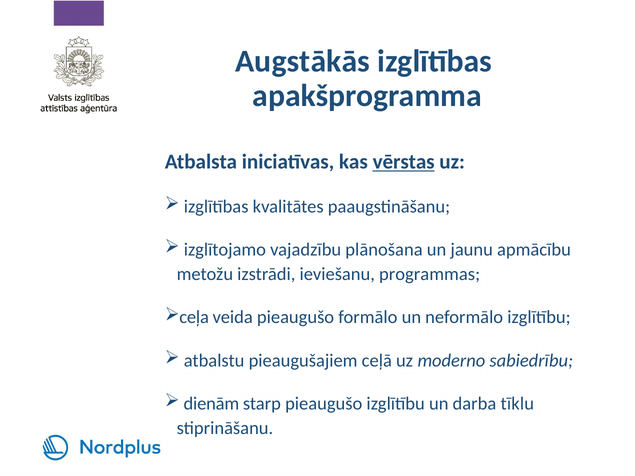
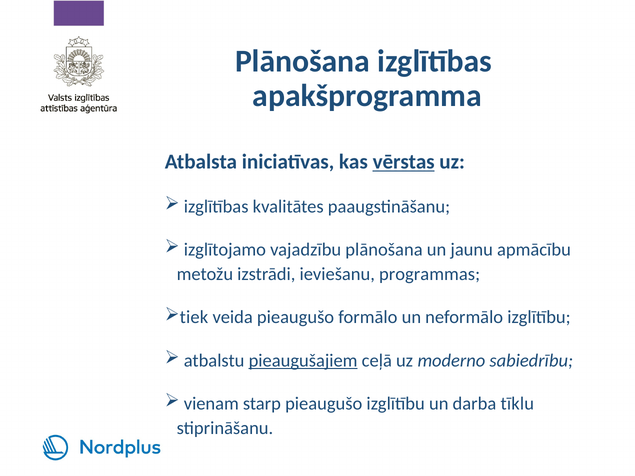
Augstākās at (303, 62): Augstākās -> Plānošana
ceļa: ceļa -> tiek
pieaugušajiem underline: none -> present
dienām: dienām -> vienam
